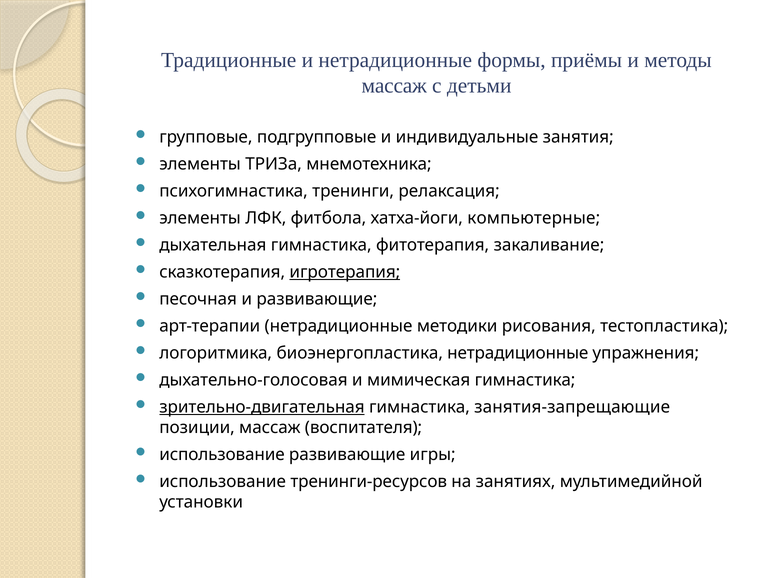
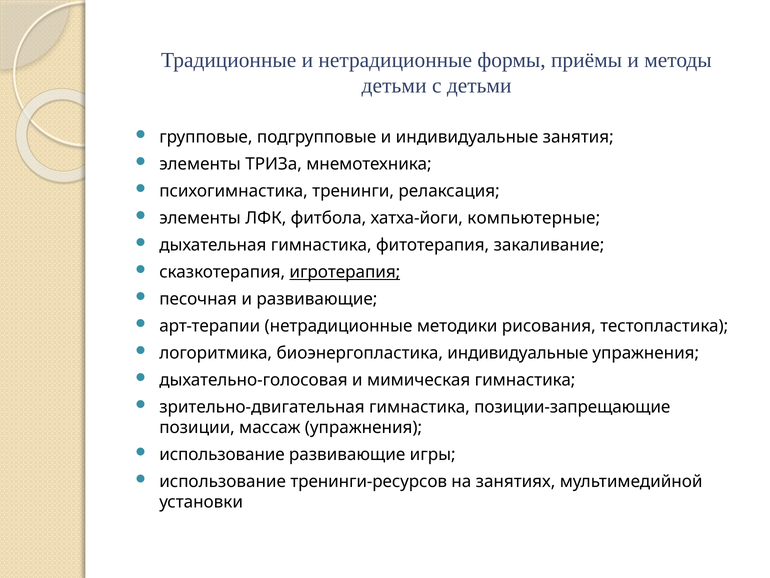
массаж at (394, 86): массаж -> детьми
биоэнергопластика нетрадиционные: нетрадиционные -> индивидуальные
зрительно-двигательная underline: present -> none
занятия-запрещающие: занятия-запрещающие -> позиции-запрещающие
массаж воспитателя: воспитателя -> упражнения
